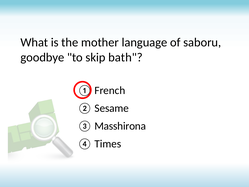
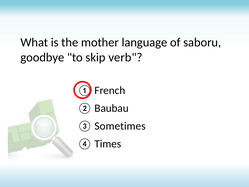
bath: bath -> verb
Sesame: Sesame -> Baubau
Masshirona: Masshirona -> Sometimes
